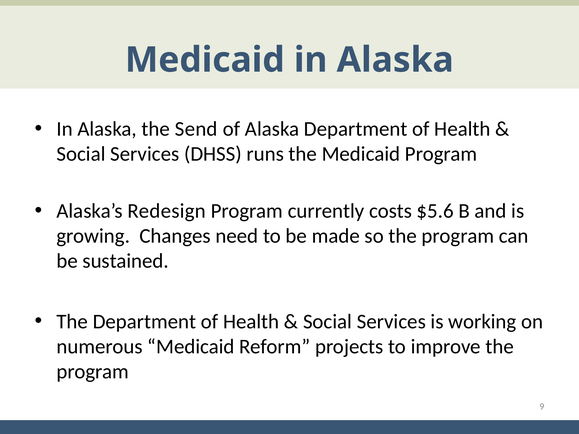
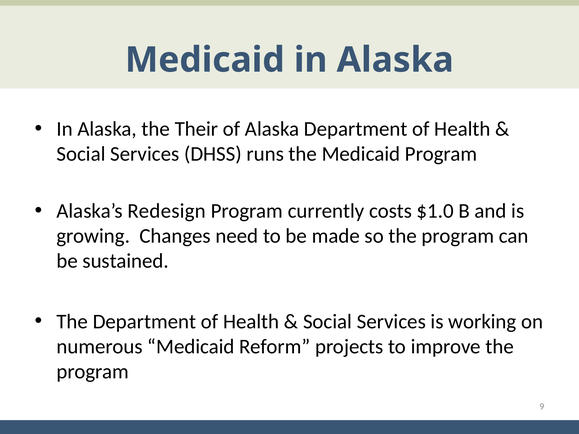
Send: Send -> Their
$5.6: $5.6 -> $1.0
